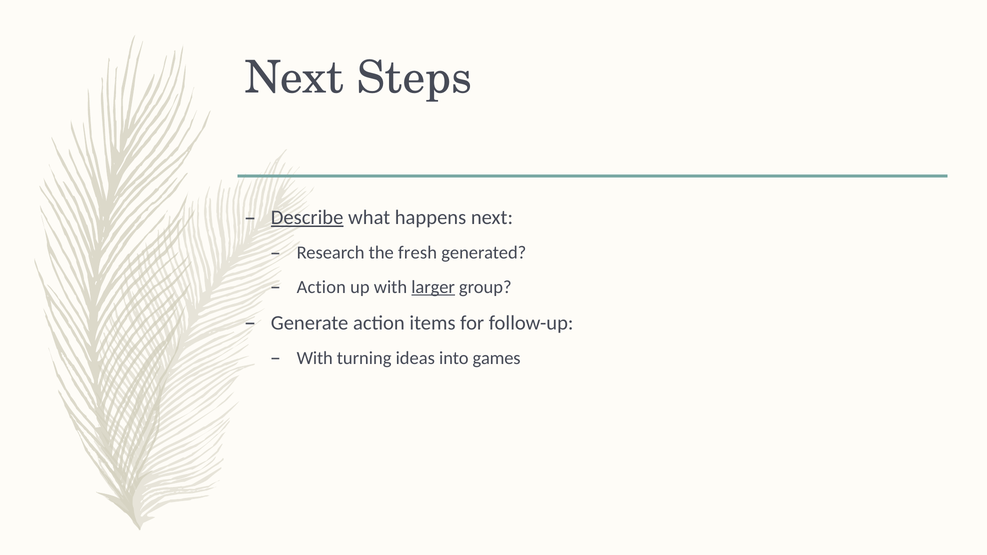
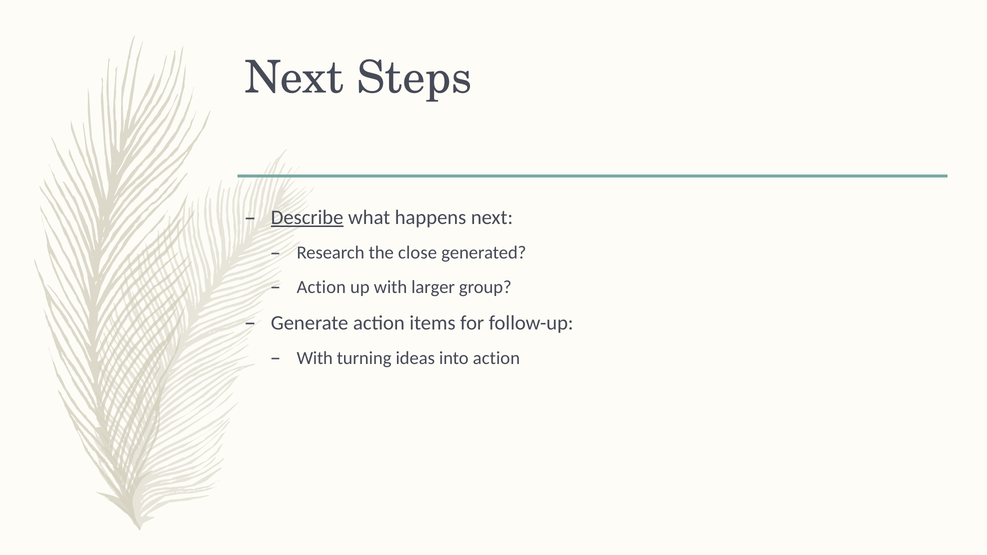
fresh: fresh -> close
larger underline: present -> none
into games: games -> action
